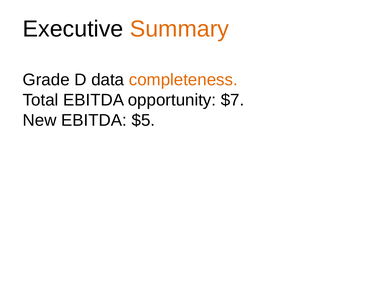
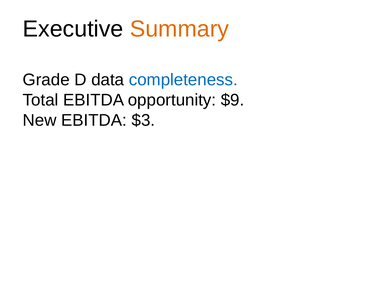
completeness colour: orange -> blue
$7: $7 -> $9
$5: $5 -> $3
